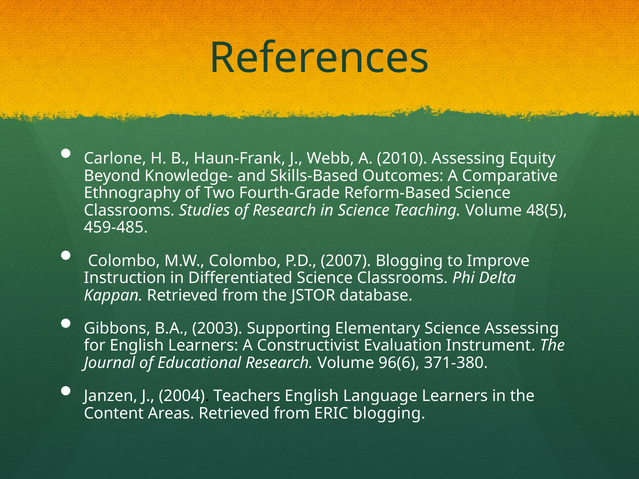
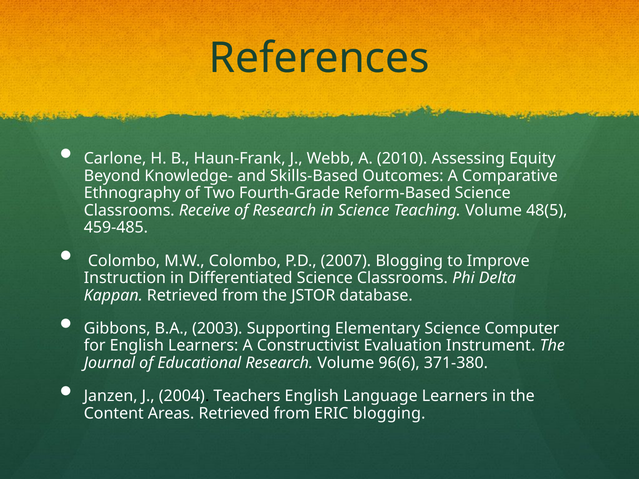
Studies: Studies -> Receive
Science Assessing: Assessing -> Computer
